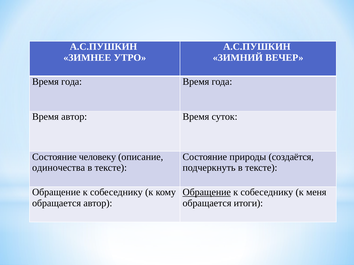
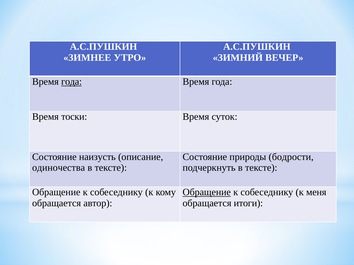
года at (72, 82) underline: none -> present
Время автор: автор -> тоски
человеку: человеку -> наизусть
создаётся: создаётся -> бодрости
